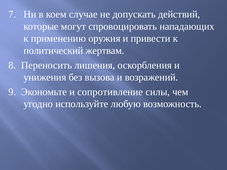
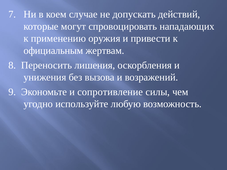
политический: политический -> официальным
